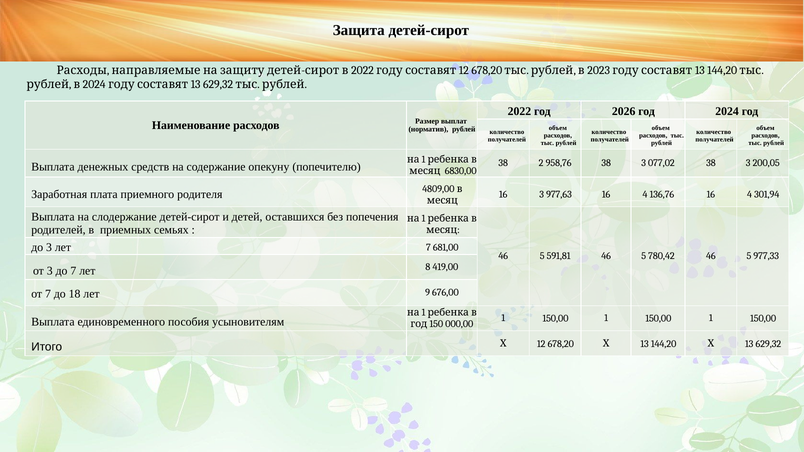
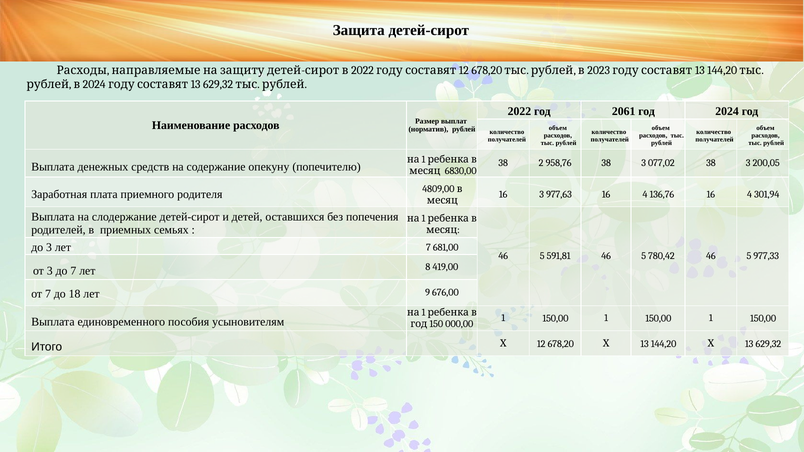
2026: 2026 -> 2061
